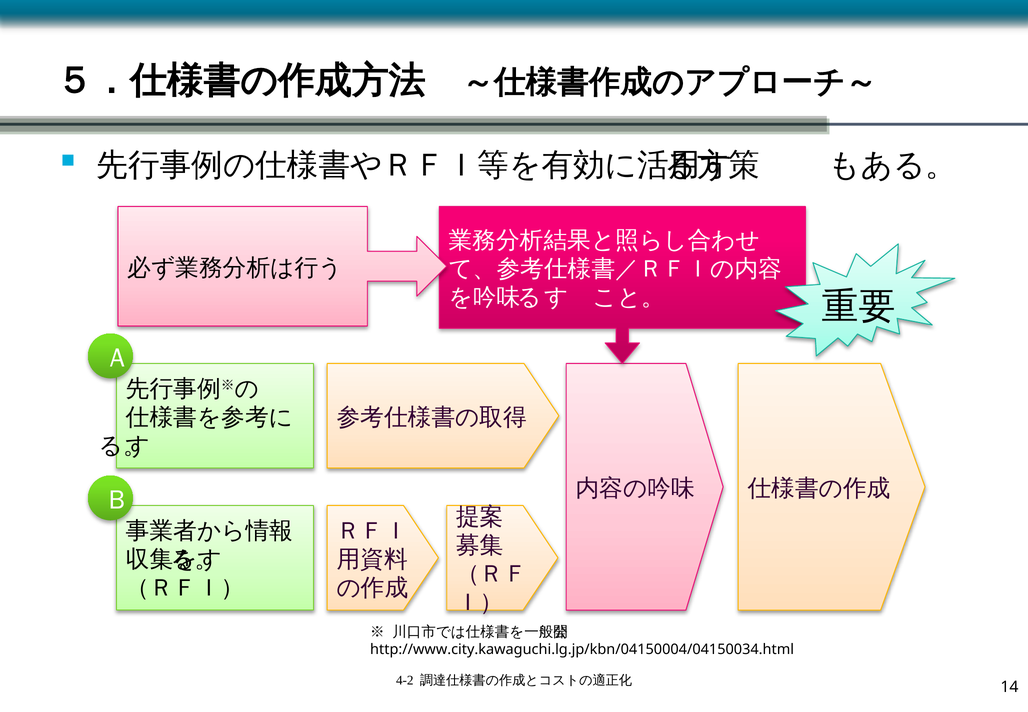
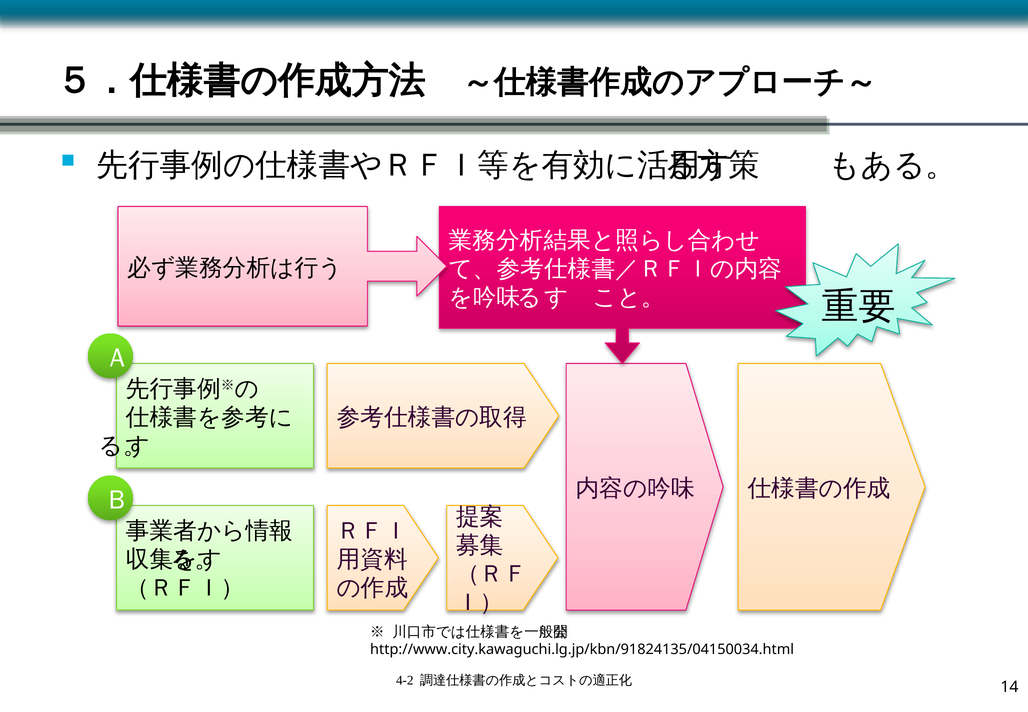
http://www.city.kawaguchi.lg.jp/kbn/04150004/04150034.html: http://www.city.kawaguchi.lg.jp/kbn/04150004/04150034.html -> http://www.city.kawaguchi.lg.jp/kbn/91824135/04150034.html
